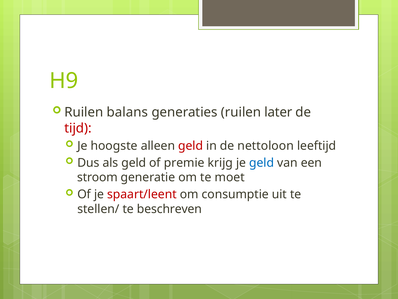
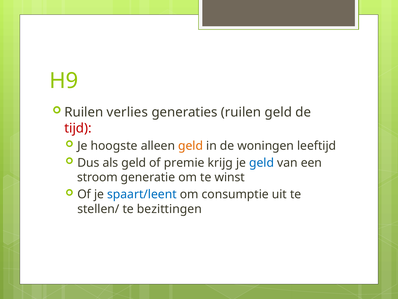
balans: balans -> verlies
ruilen later: later -> geld
geld at (191, 146) colour: red -> orange
nettoloon: nettoloon -> woningen
moet: moet -> winst
spaart/leent colour: red -> blue
beschreven: beschreven -> bezittingen
